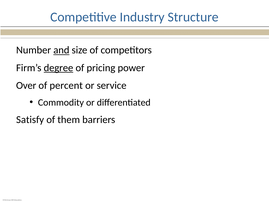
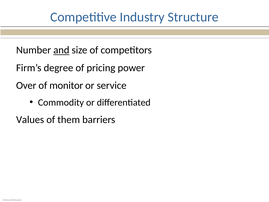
degree underline: present -> none
percent: percent -> monitor
Satisfy: Satisfy -> Values
